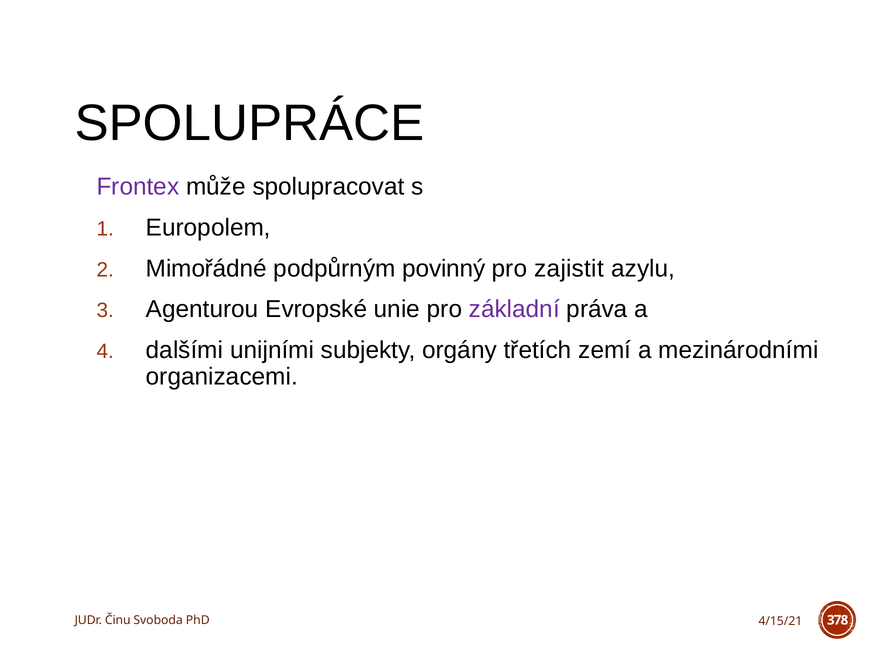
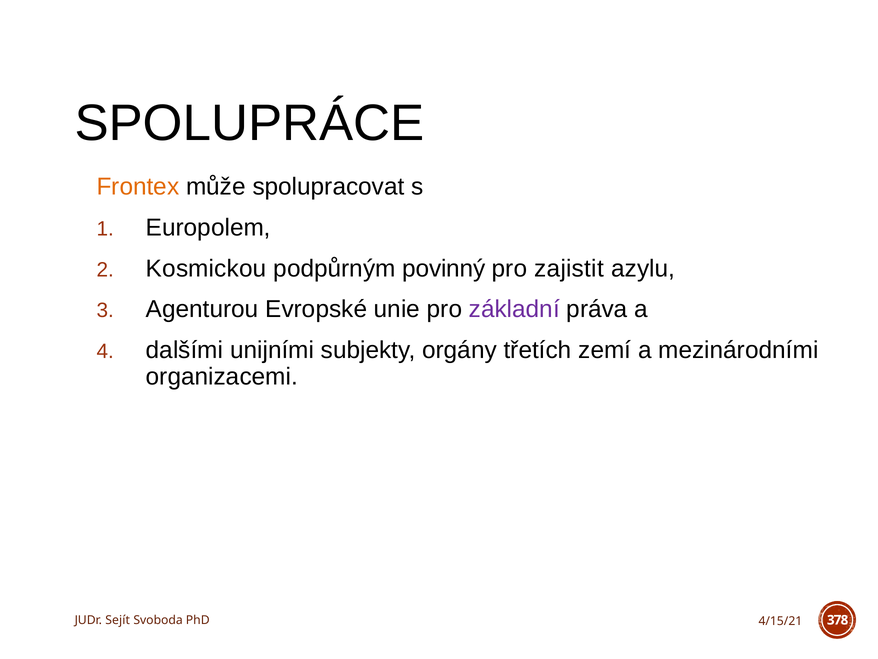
Frontex colour: purple -> orange
Mimořádné: Mimořádné -> Kosmickou
Činu: Činu -> Sejít
